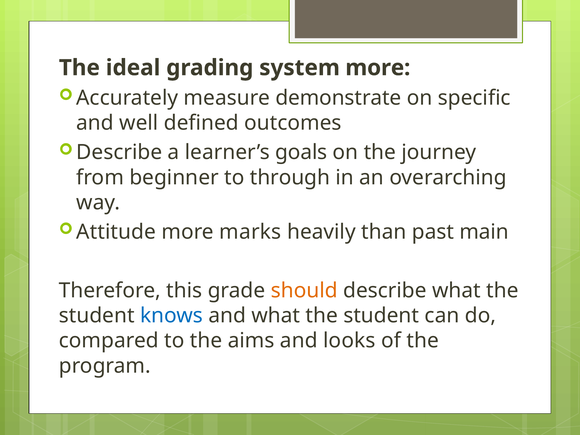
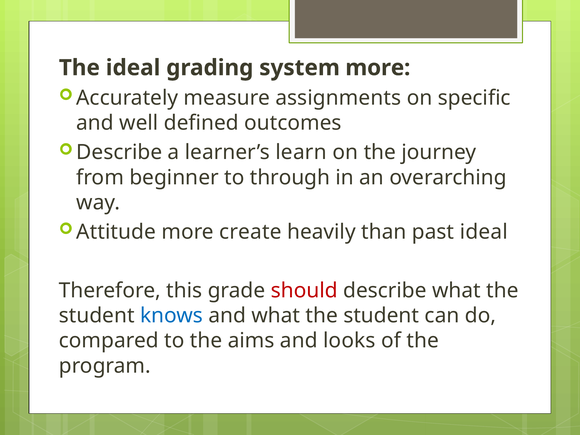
demonstrate: demonstrate -> assignments
goals: goals -> learn
marks: marks -> create
past main: main -> ideal
should colour: orange -> red
